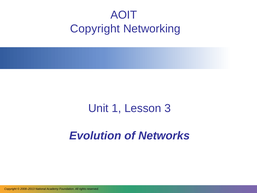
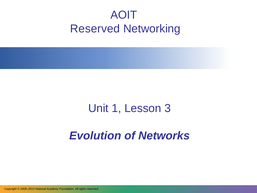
Copyright at (95, 29): Copyright -> Reserved
